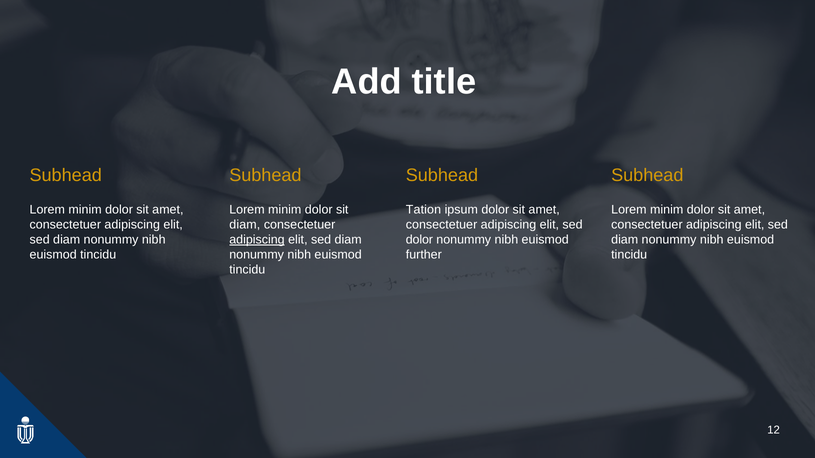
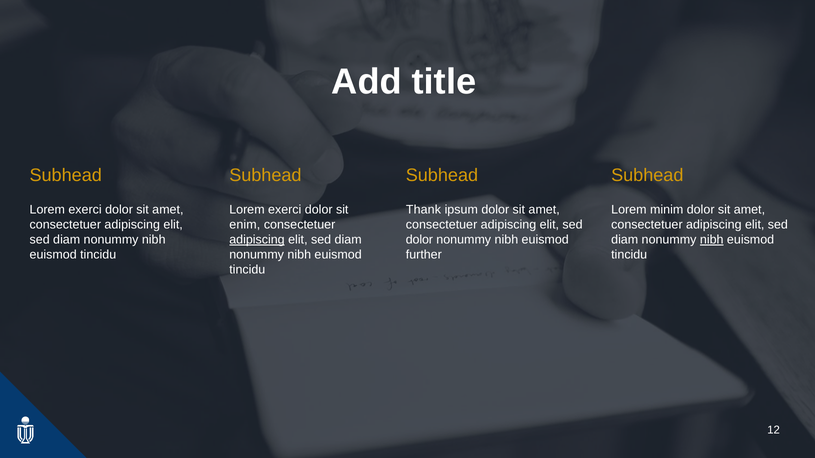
minim at (85, 210): minim -> exerci
minim at (285, 210): minim -> exerci
Tation: Tation -> Thank
diam at (245, 225): diam -> enim
nibh at (712, 240) underline: none -> present
